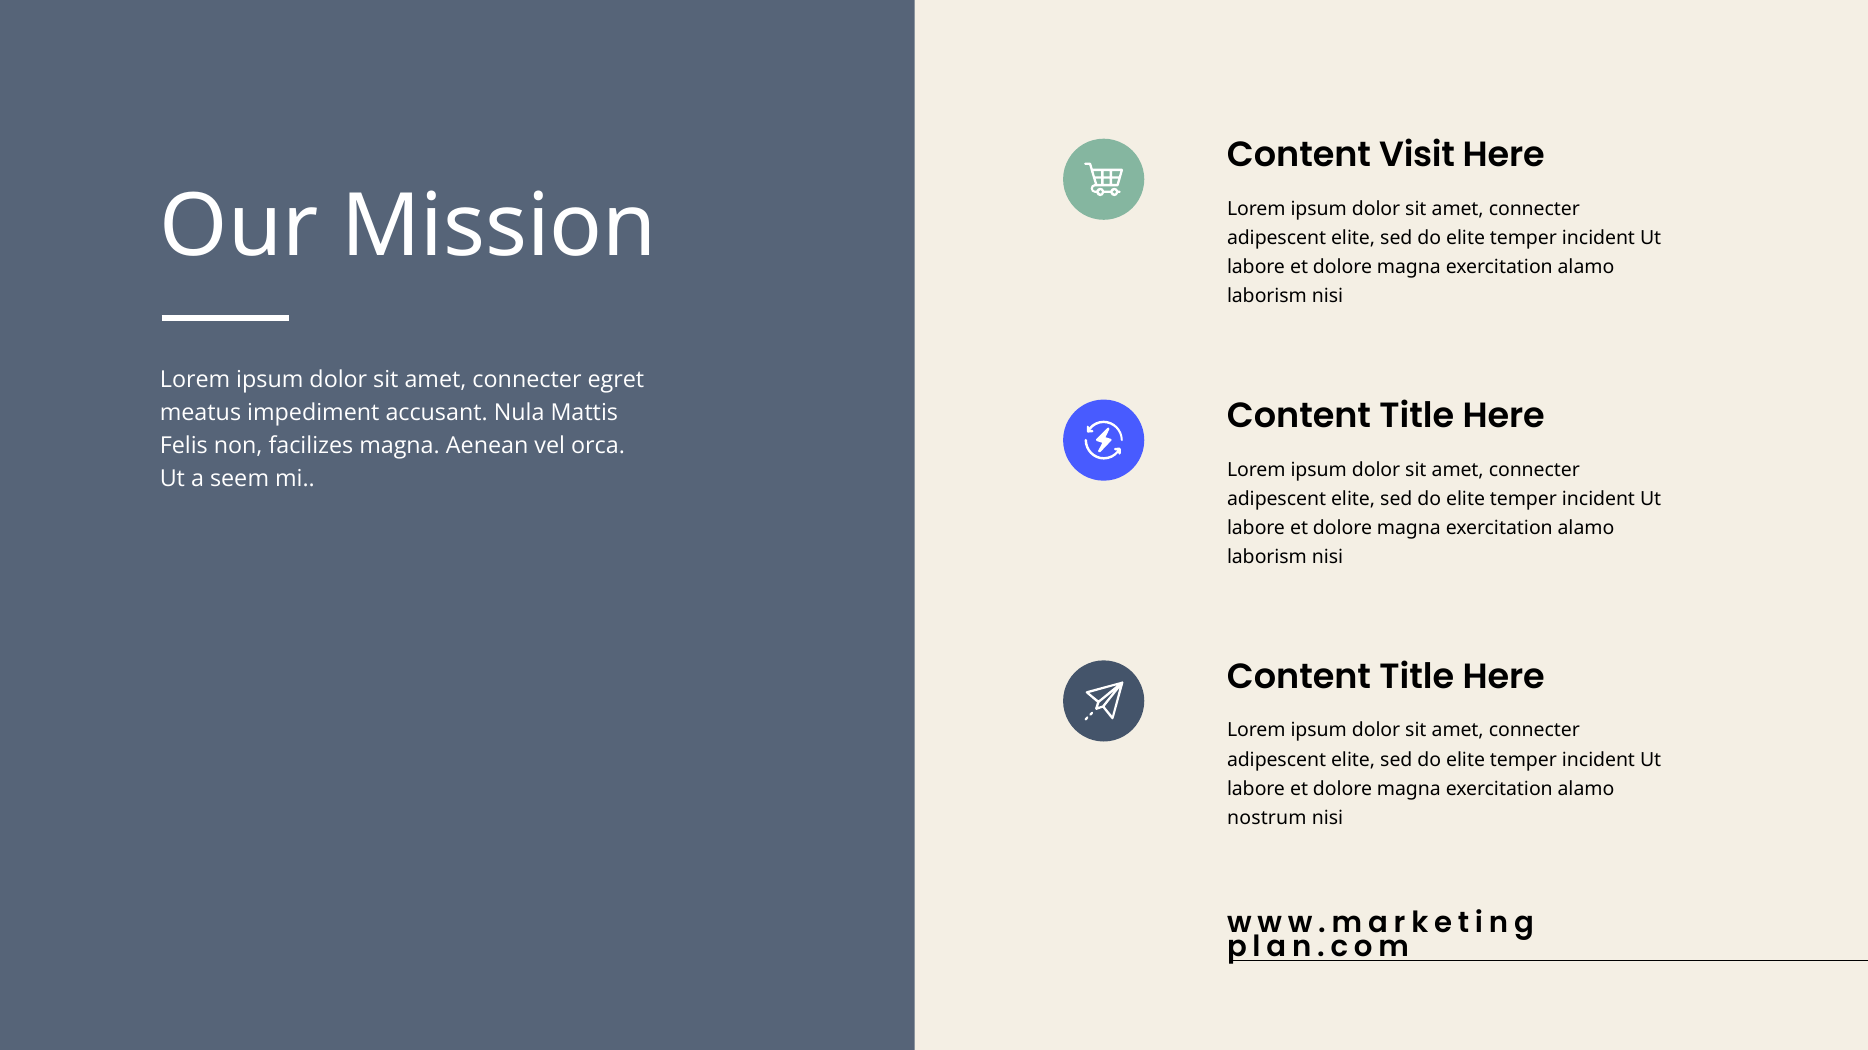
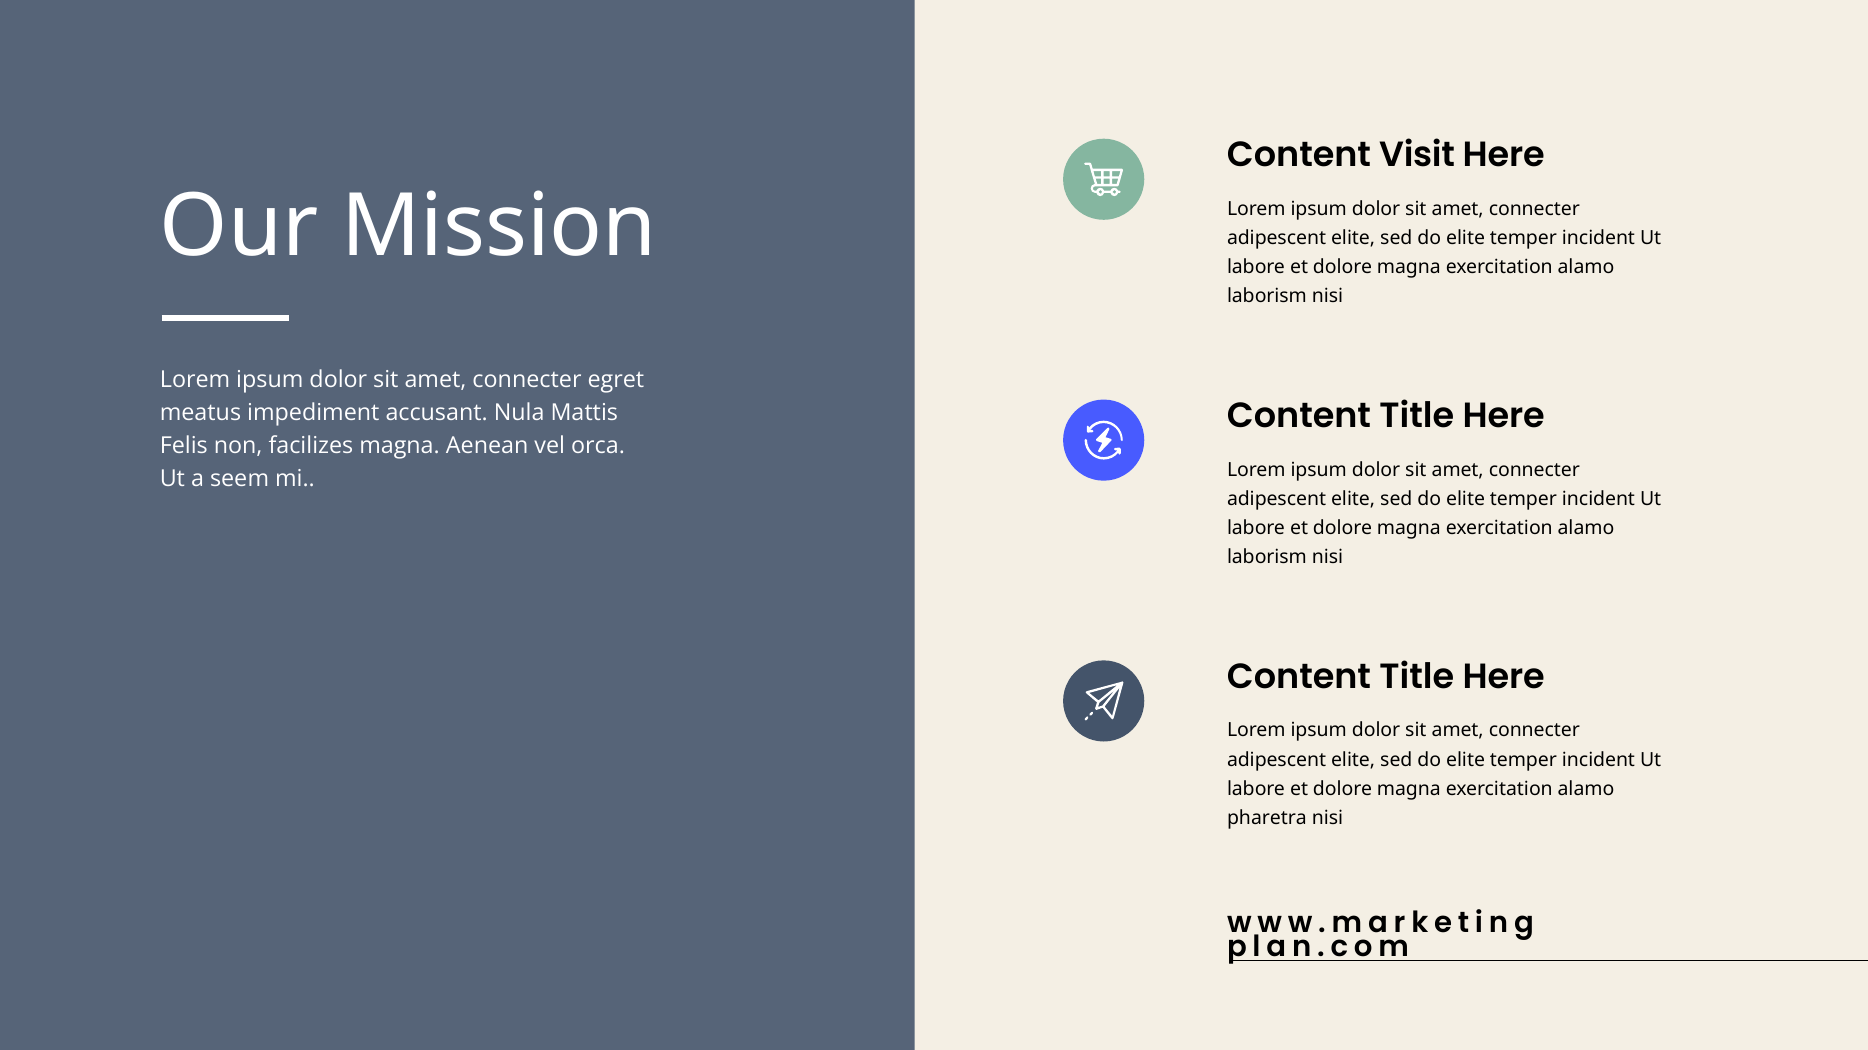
nostrum: nostrum -> pharetra
